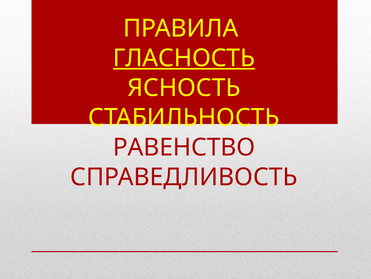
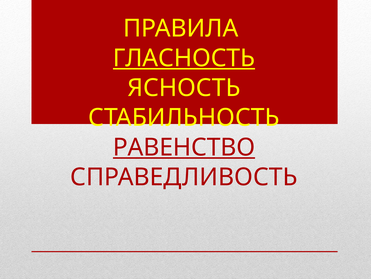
РАВЕНСТВО underline: none -> present
